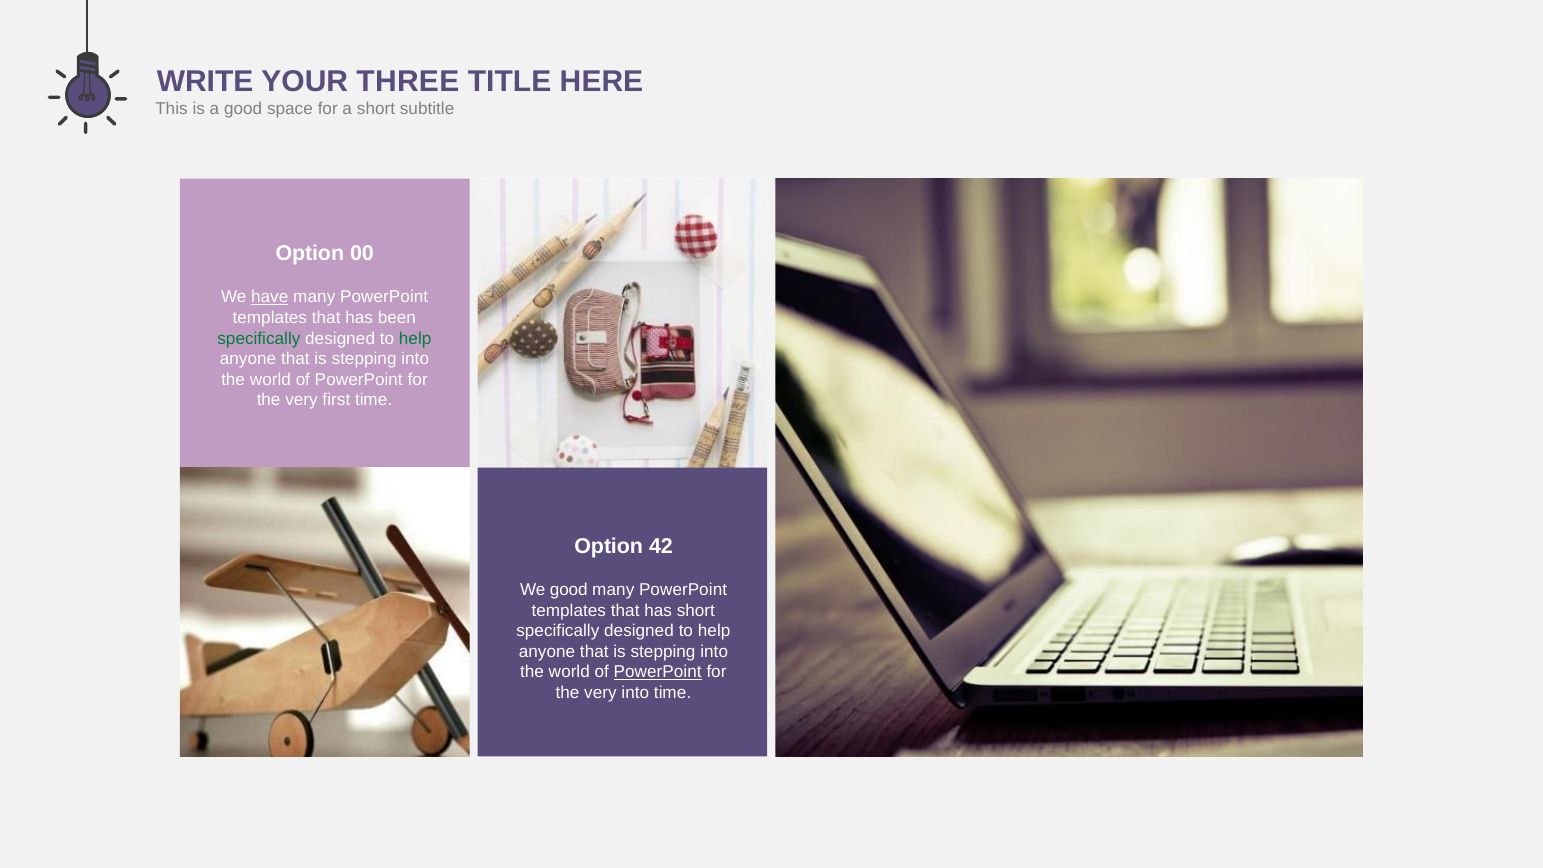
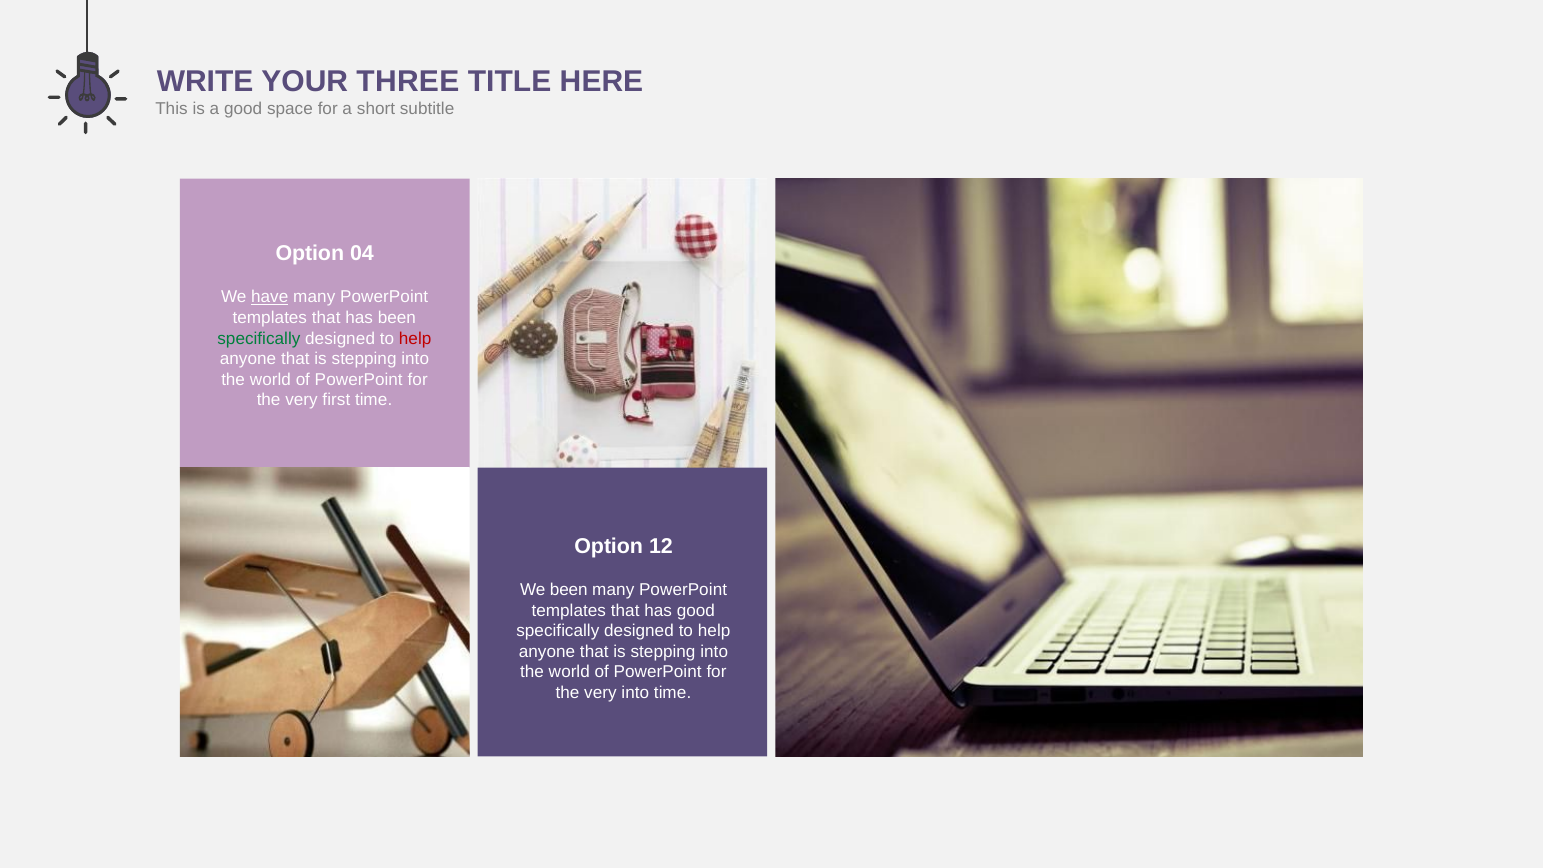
00: 00 -> 04
help at (415, 338) colour: green -> red
42: 42 -> 12
We good: good -> been
has short: short -> good
PowerPoint at (658, 672) underline: present -> none
